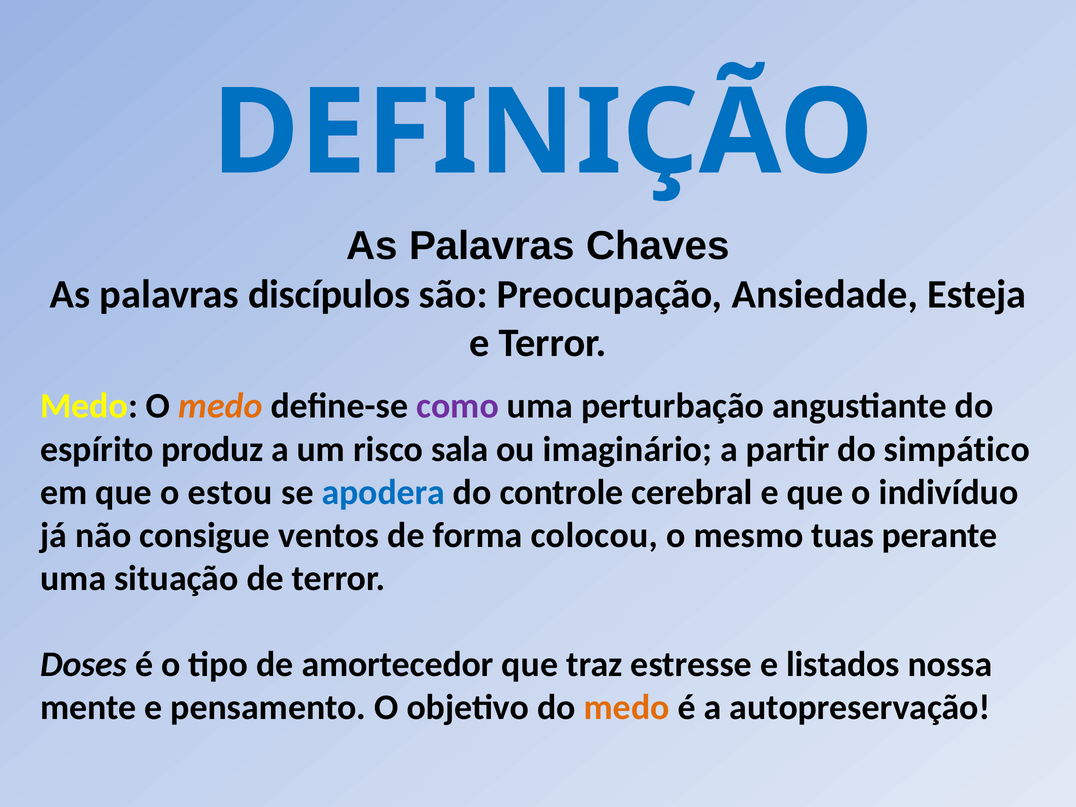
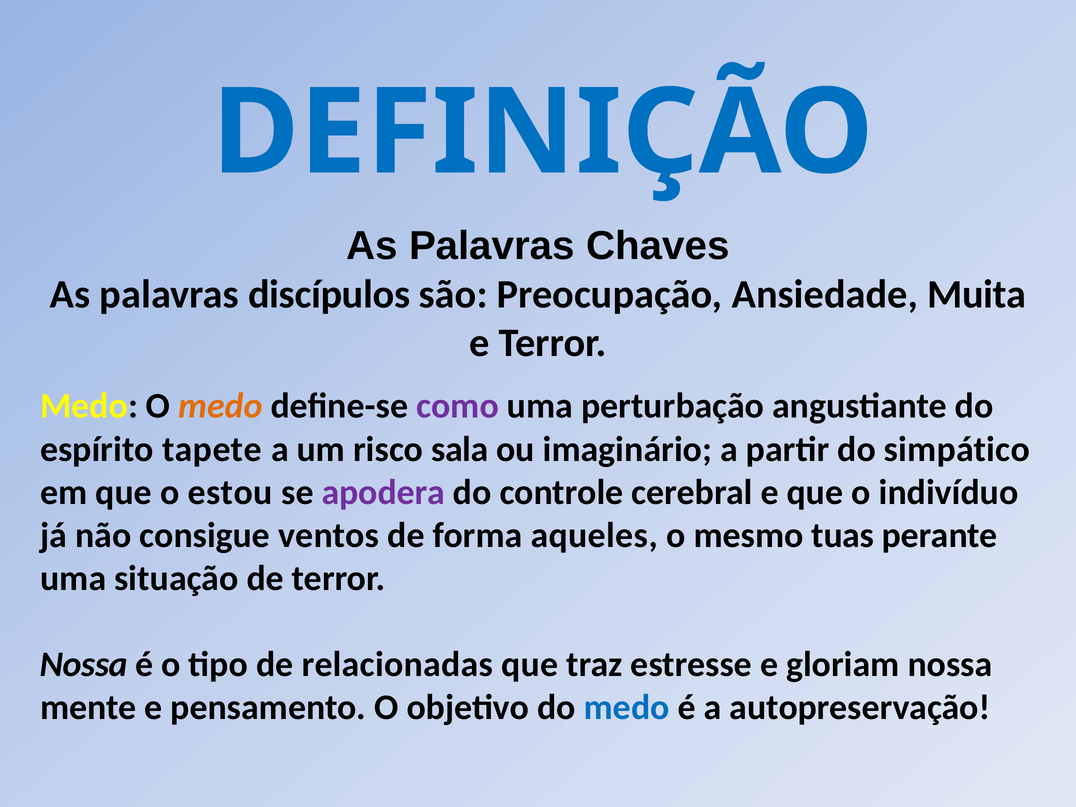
Esteja: Esteja -> Muita
produz: produz -> tapete
apodera colour: blue -> purple
colocou: colocou -> aqueles
Doses at (84, 664): Doses -> Nossa
amortecedor: amortecedor -> relacionadas
listados: listados -> gloriam
medo at (627, 707) colour: orange -> blue
